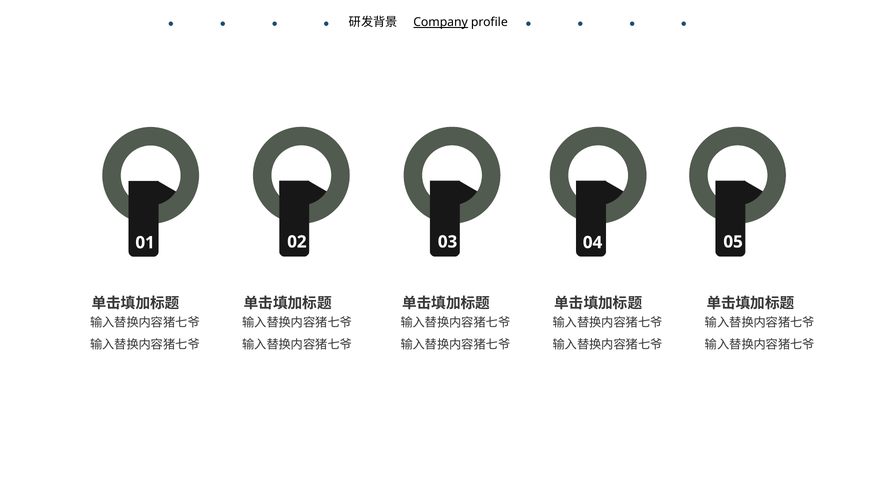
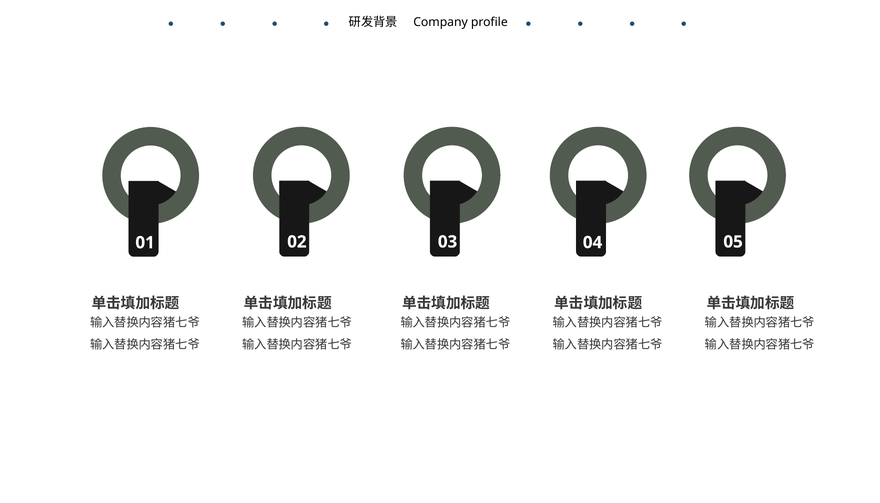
Company underline: present -> none
